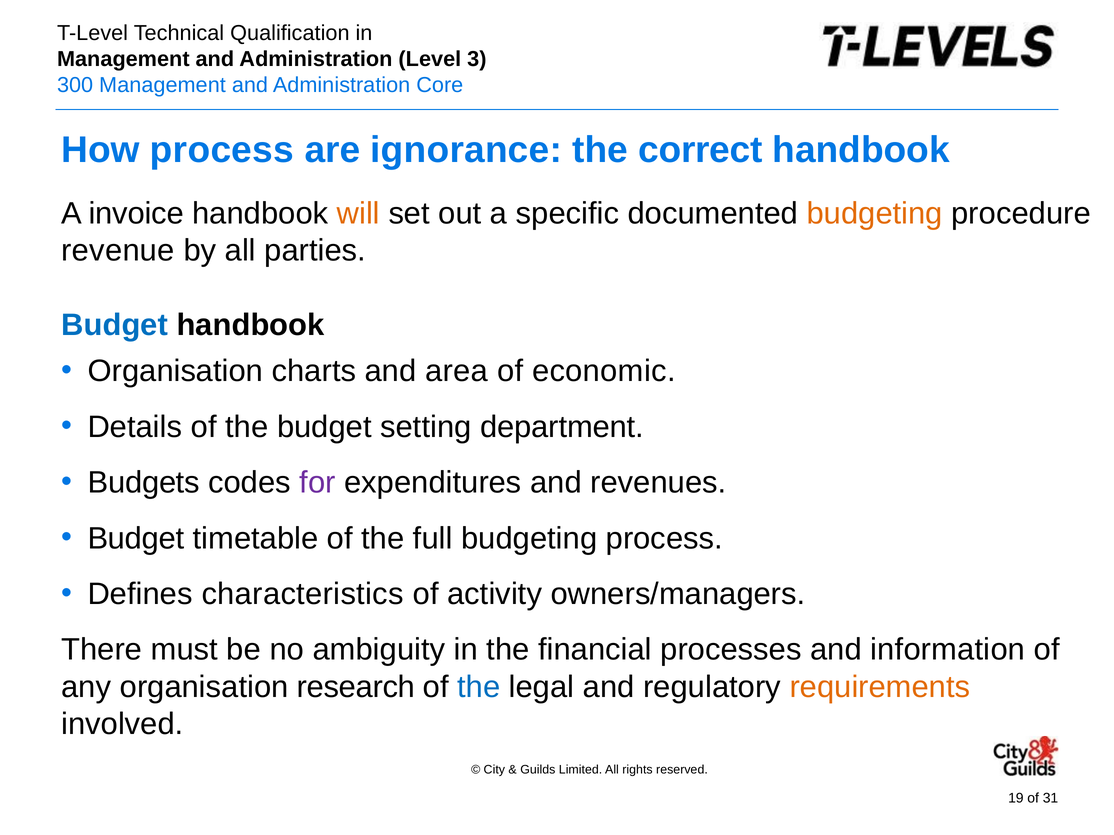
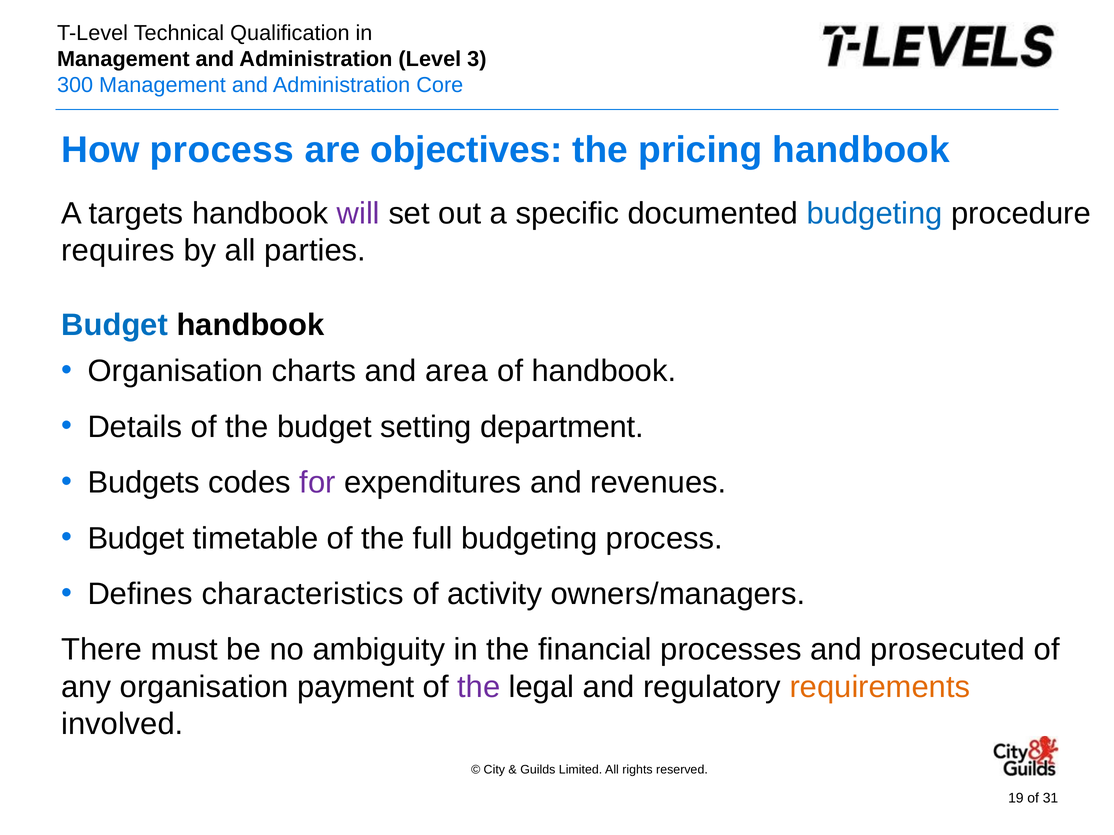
ignorance: ignorance -> objectives
correct: correct -> pricing
invoice: invoice -> targets
will colour: orange -> purple
budgeting at (875, 214) colour: orange -> blue
revenue: revenue -> requires
of economic: economic -> handbook
information: information -> prosecuted
research: research -> payment
the at (479, 687) colour: blue -> purple
